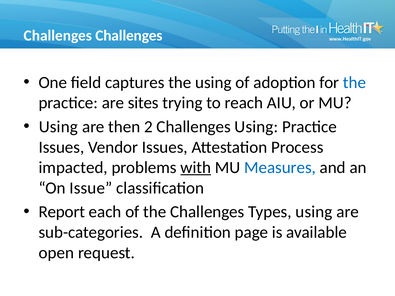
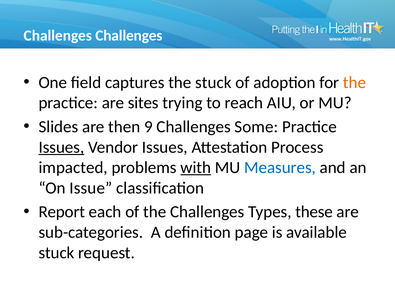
the using: using -> stuck
the at (354, 82) colour: blue -> orange
Using at (58, 127): Using -> Slides
2: 2 -> 9
Challenges Using: Using -> Some
Issues at (61, 147) underline: none -> present
Types using: using -> these
open at (56, 253): open -> stuck
